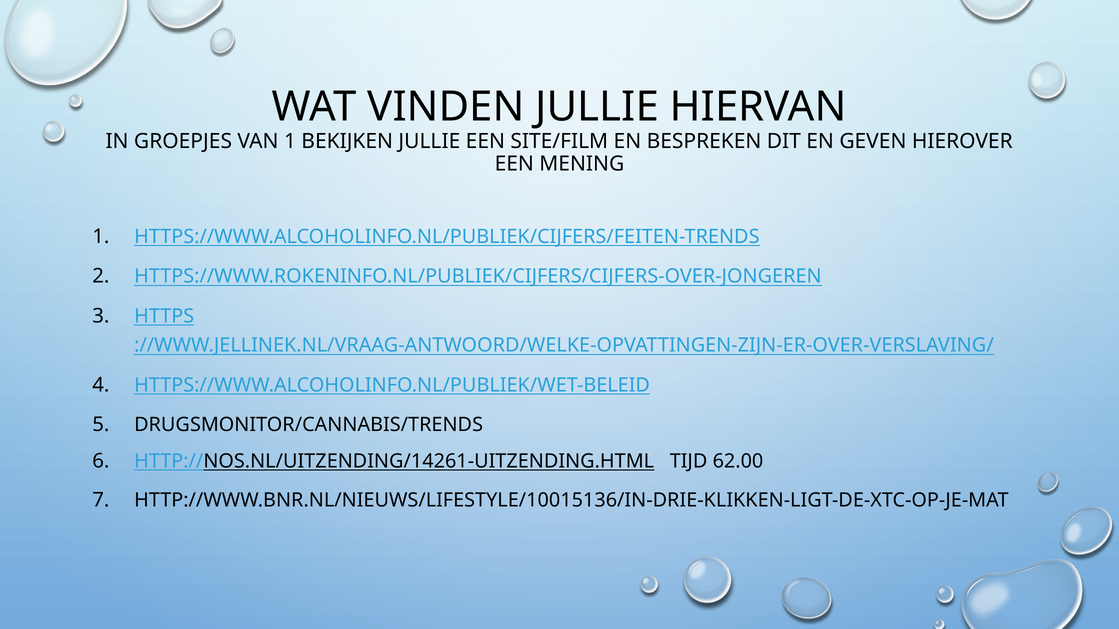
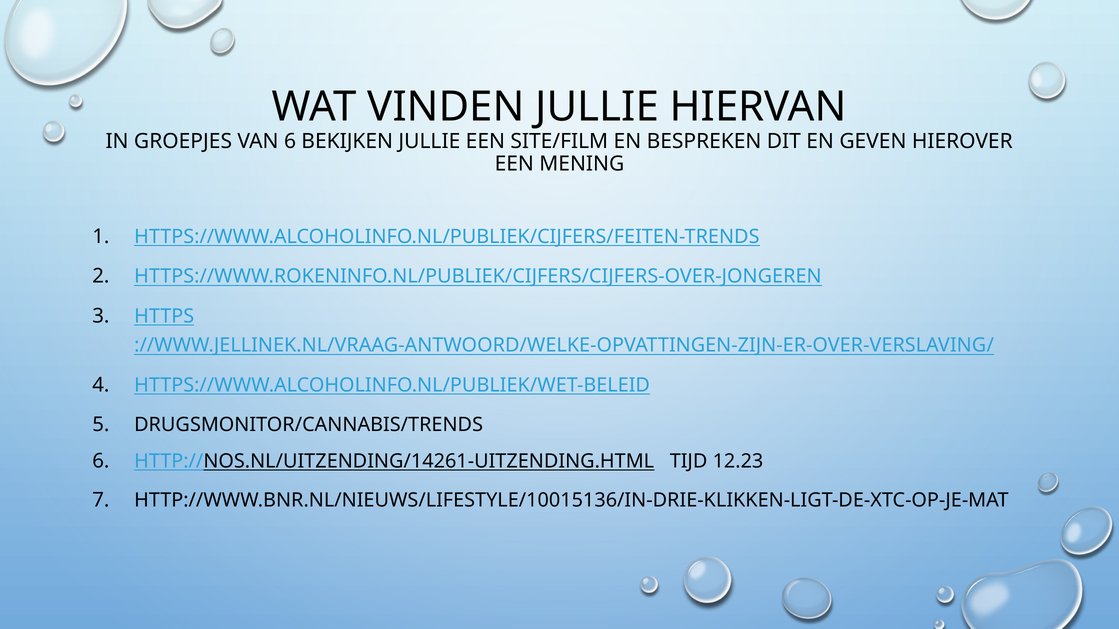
VAN 1: 1 -> 6
62.00: 62.00 -> 12.23
